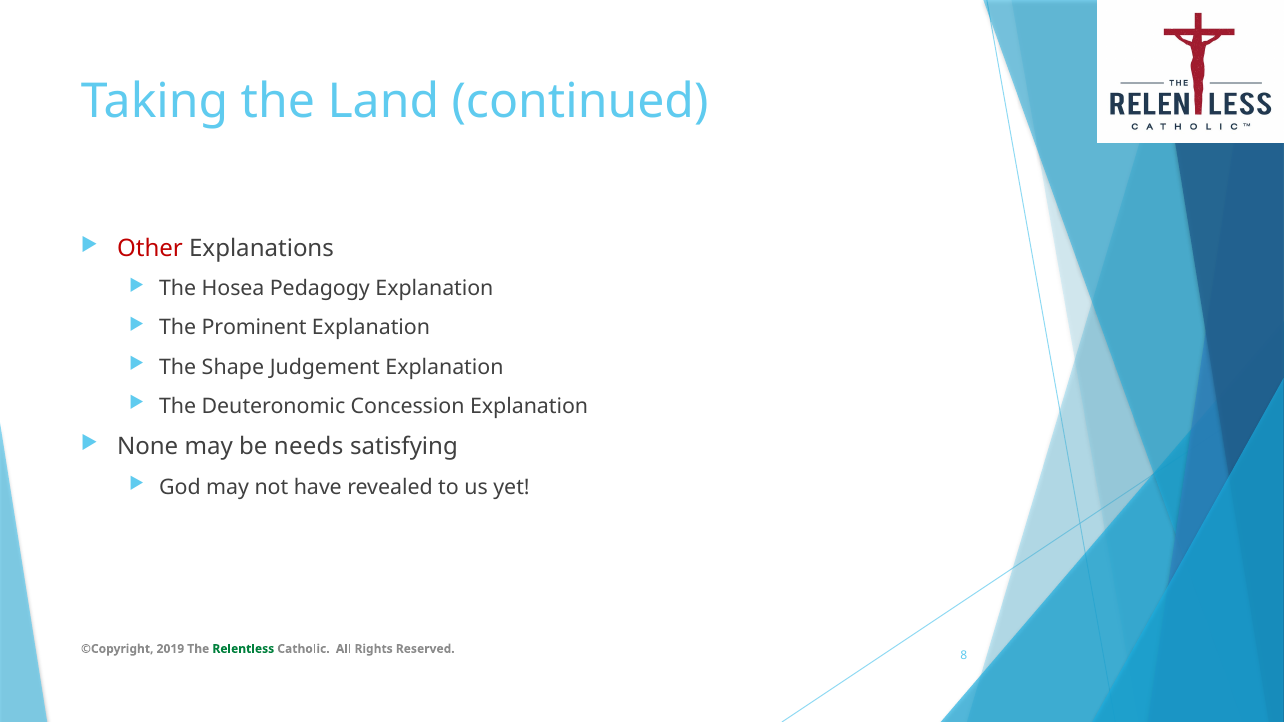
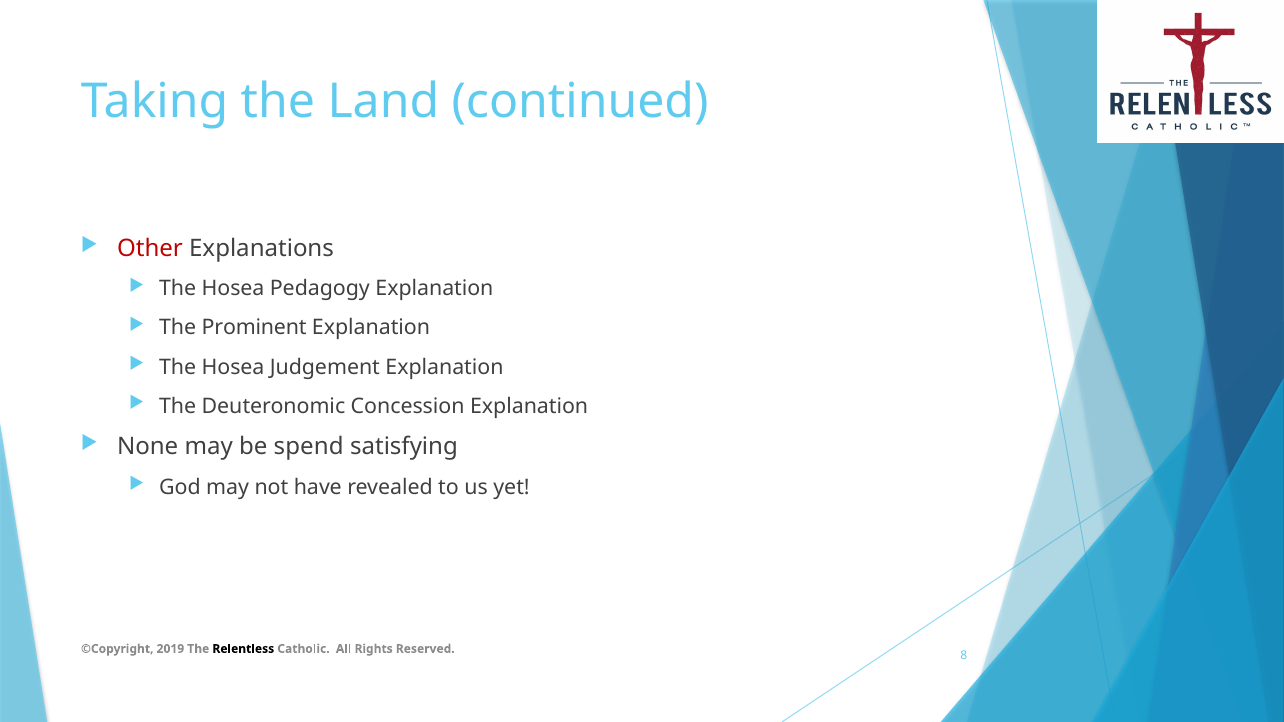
Shape at (233, 367): Shape -> Hosea
needs: needs -> spend
Relentless colour: green -> black
